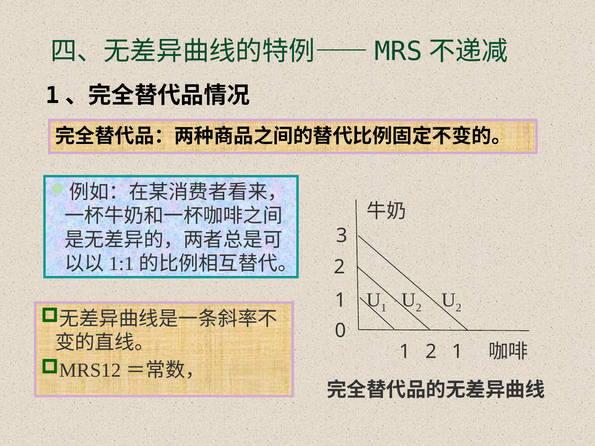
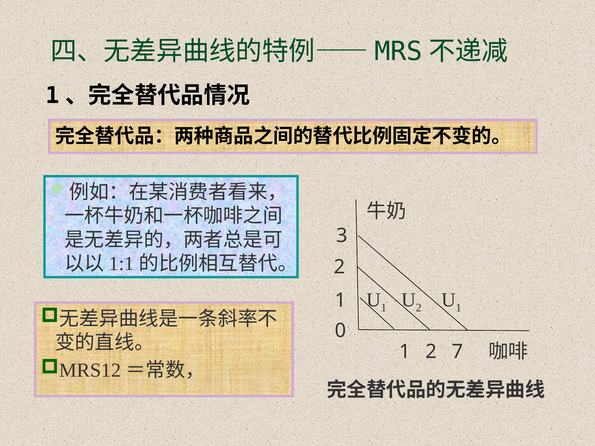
2 at (459, 308): 2 -> 1
1 2 1: 1 -> 7
